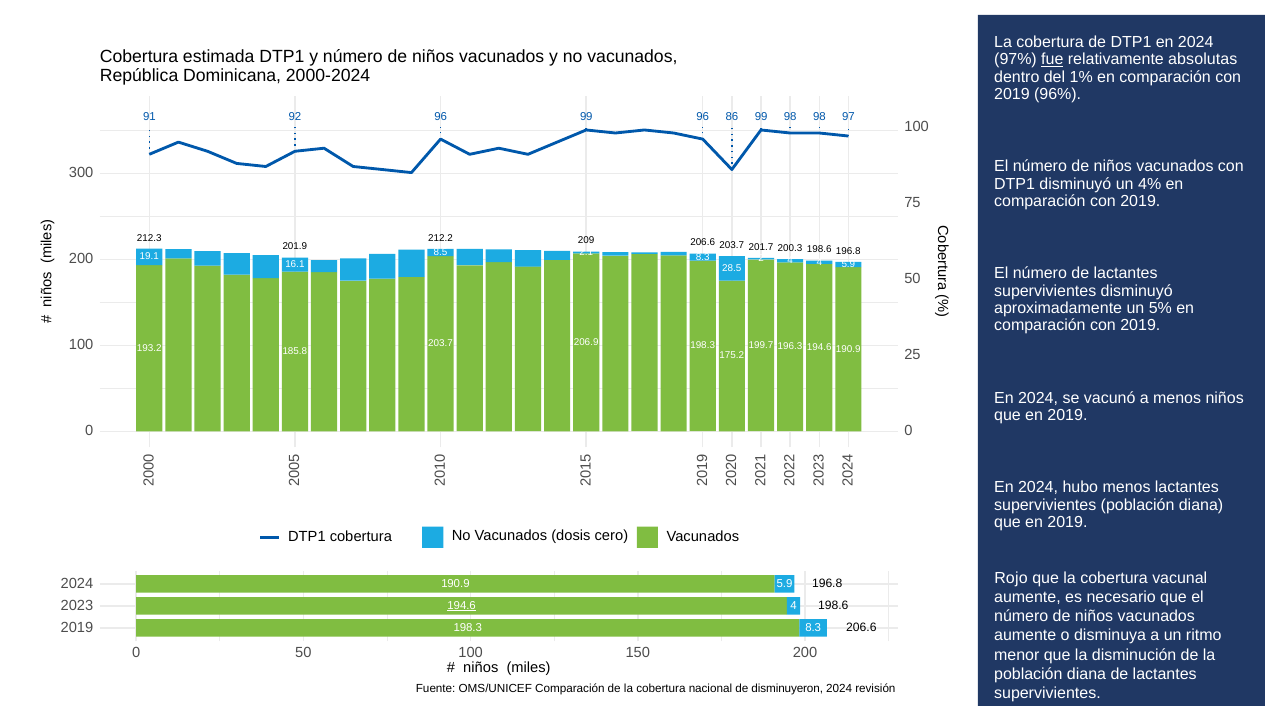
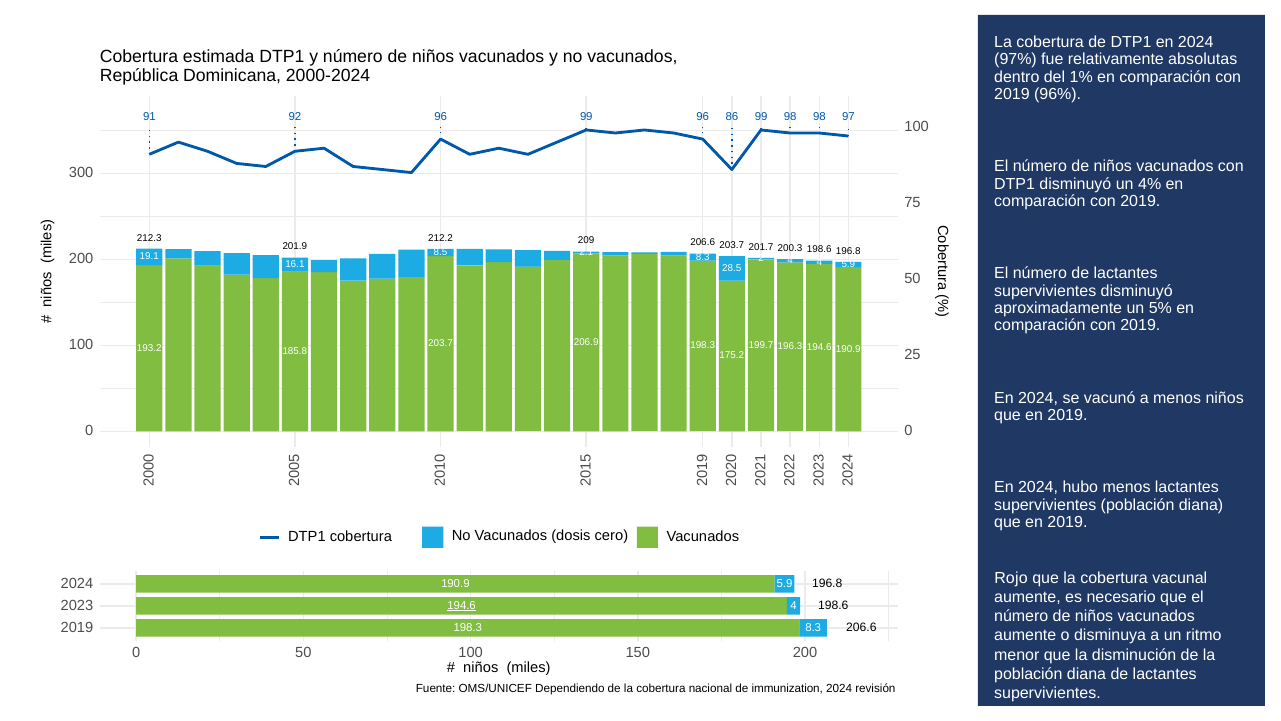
fue underline: present -> none
OMS/UNICEF Comparación: Comparación -> Dependiendo
disminuyeron: disminuyeron -> immunization
